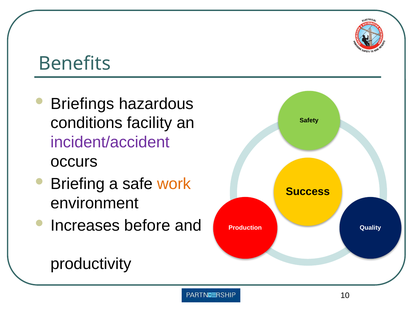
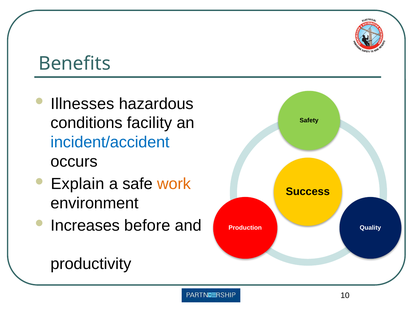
Briefings: Briefings -> Illnesses
incident/accident colour: purple -> blue
Briefing: Briefing -> Explain
